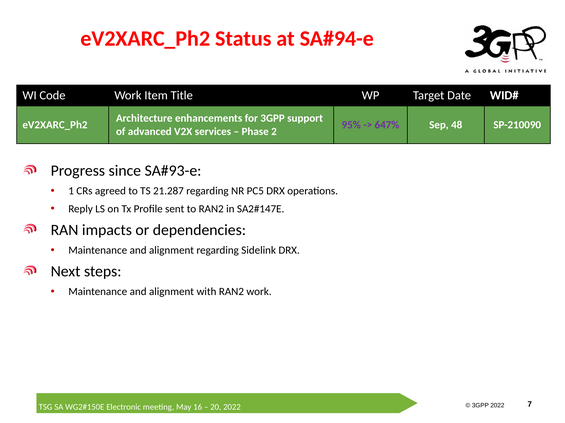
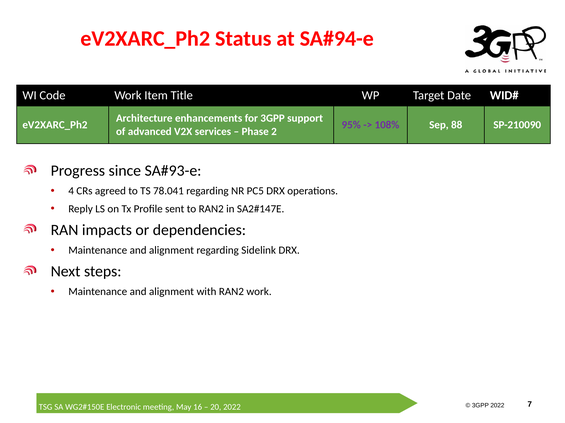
647%: 647% -> 108%
48: 48 -> 88
1: 1 -> 4
21.287: 21.287 -> 78.041
